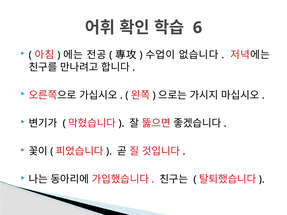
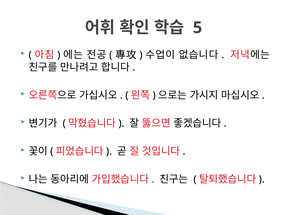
6: 6 -> 5
